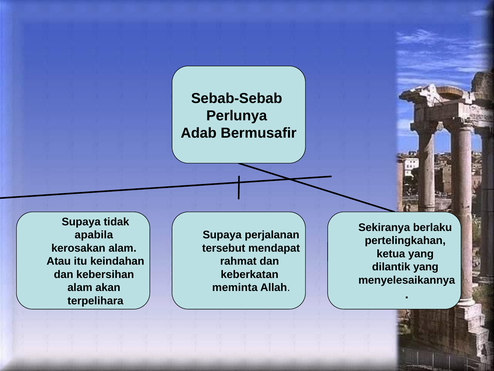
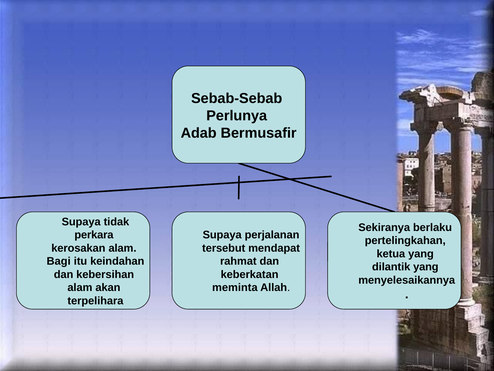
apabila: apabila -> perkara
Atau: Atau -> Bagi
